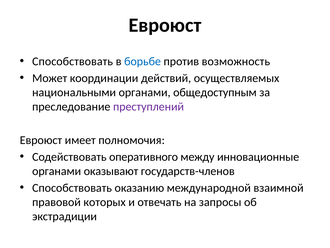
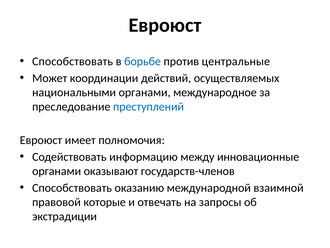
возможность: возможность -> центральные
общедоступным: общедоступным -> международное
преступлений colour: purple -> blue
оперативного: оперативного -> информацию
которых: которых -> которые
